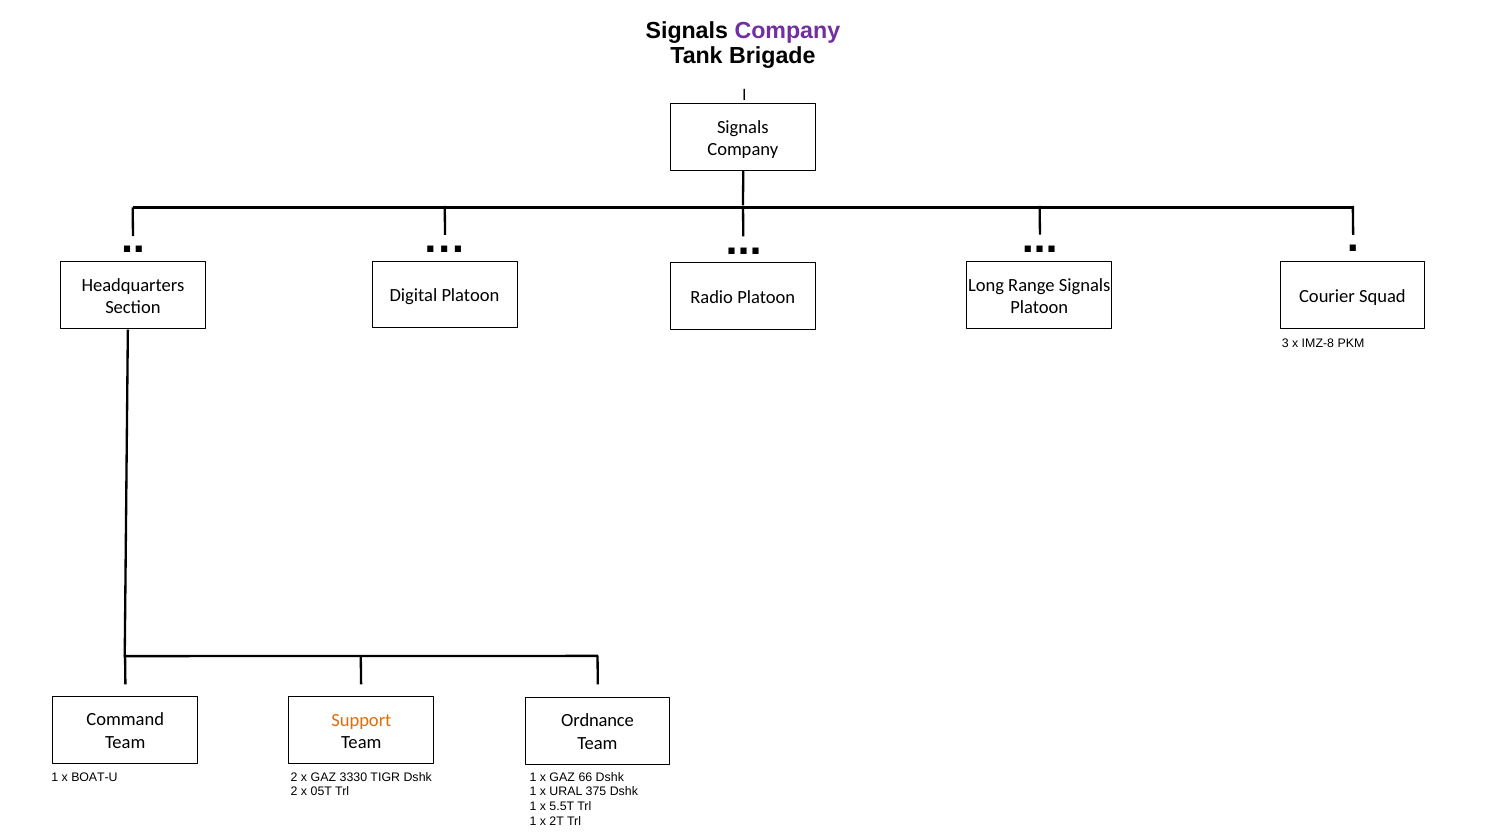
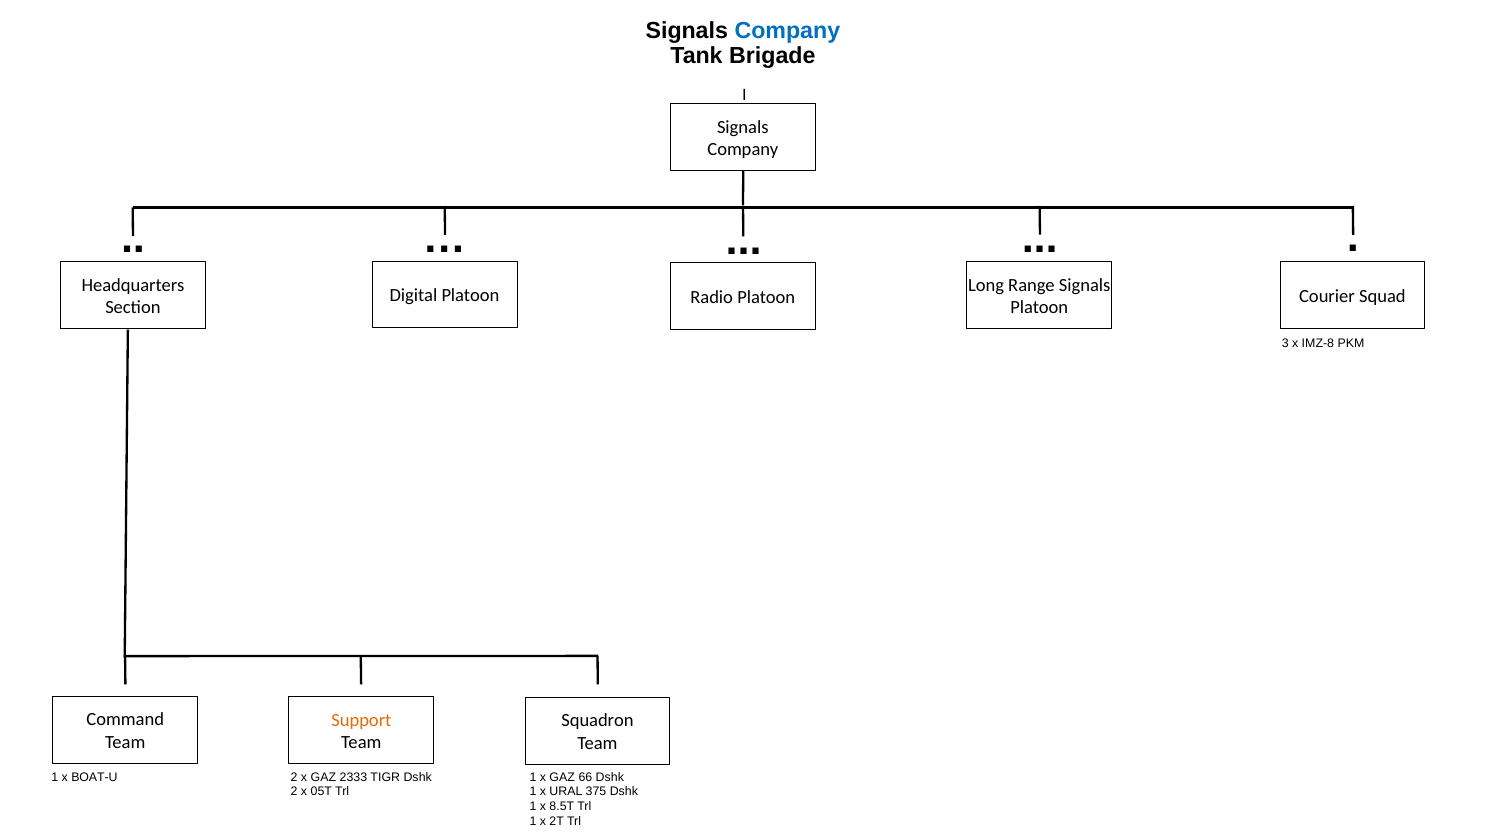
Company at (787, 31) colour: purple -> blue
Ordnance: Ordnance -> Squadron
3330: 3330 -> 2333
5.5T: 5.5T -> 8.5T
